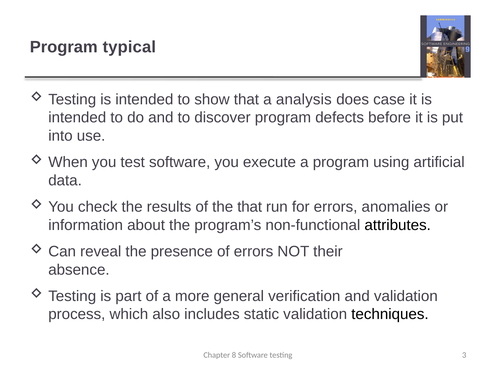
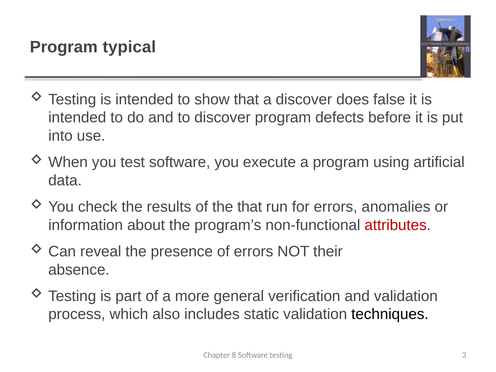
a analysis: analysis -> discover
case: case -> false
attributes colour: black -> red
